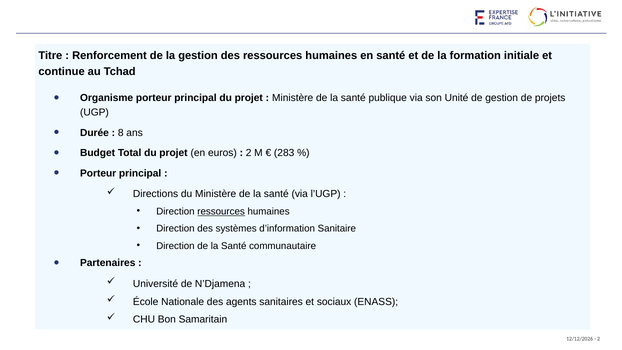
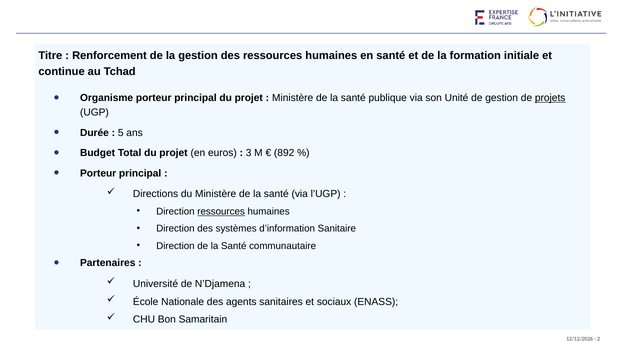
projets underline: none -> present
8: 8 -> 5
2 at (249, 153): 2 -> 3
283: 283 -> 892
